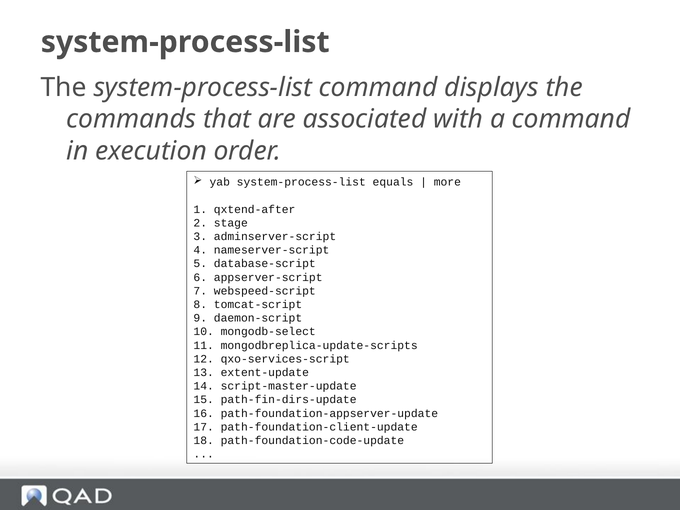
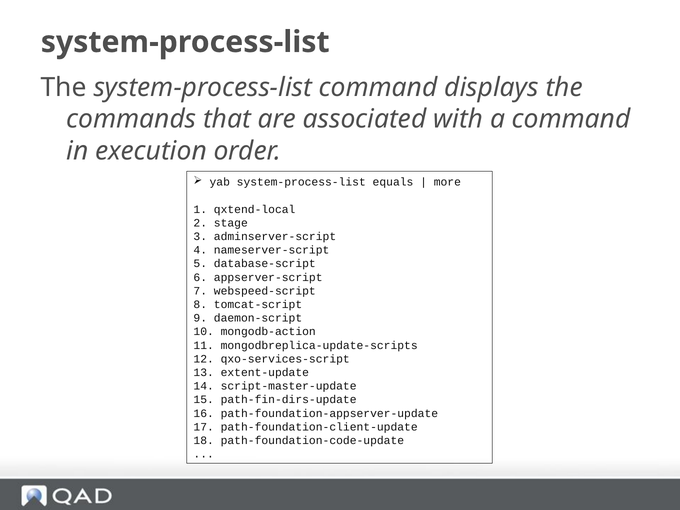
qxtend-after: qxtend-after -> qxtend-local
mongodb-select: mongodb-select -> mongodb-action
